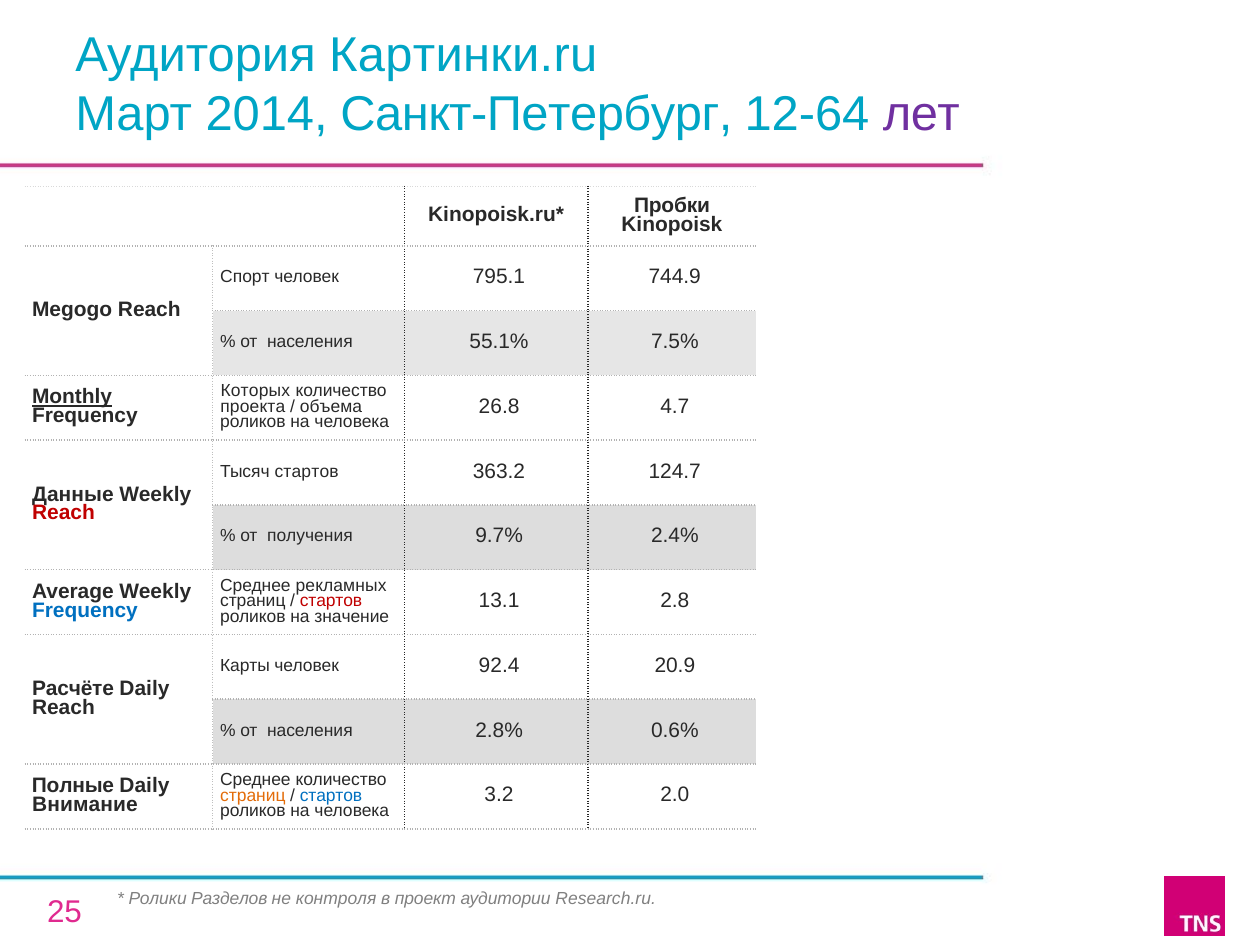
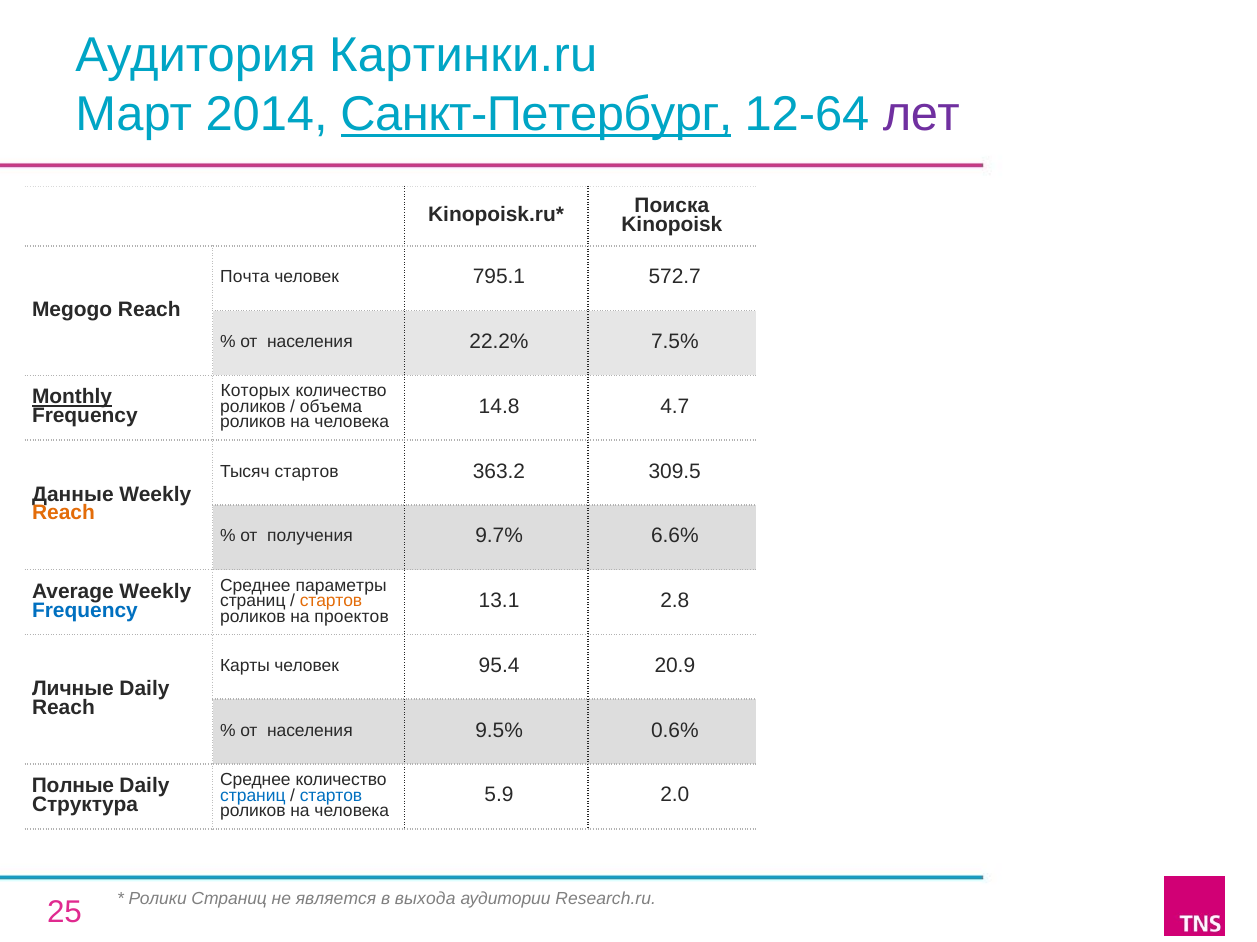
Санкт-Петербург underline: none -> present
Пробки: Пробки -> Поиска
Спорт: Спорт -> Почта
744.9: 744.9 -> 572.7
55.1%: 55.1% -> 22.2%
26.8: 26.8 -> 14.8
проекта at (253, 407): проекта -> роликов
124.7: 124.7 -> 309.5
Reach at (63, 513) colour: red -> orange
2.4%: 2.4% -> 6.6%
рекламных: рекламных -> параметры
стартов at (331, 601) colour: red -> orange
значение: значение -> проектов
92.4: 92.4 -> 95.4
Расчёте: Расчёте -> Личные
2.8%: 2.8% -> 9.5%
3.2: 3.2 -> 5.9
страниц at (253, 796) colour: orange -> blue
Внимание: Внимание -> Структура
Ролики Разделов: Разделов -> Страниц
контроля: контроля -> является
проект: проект -> выхода
